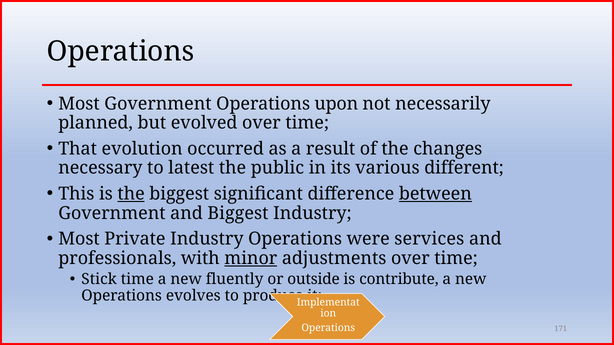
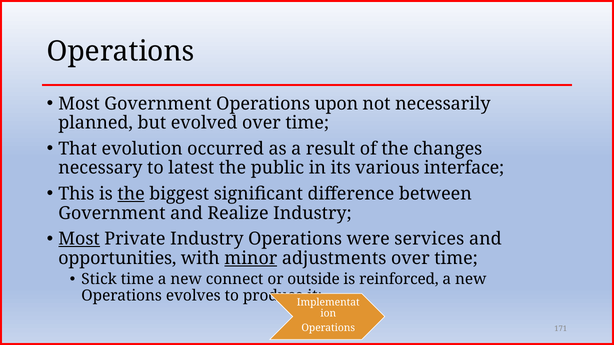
different: different -> interface
between underline: present -> none
and Biggest: Biggest -> Realize
Most at (79, 239) underline: none -> present
professionals: professionals -> opportunities
fluently: fluently -> connect
contribute: contribute -> reinforced
